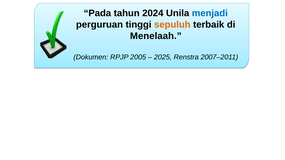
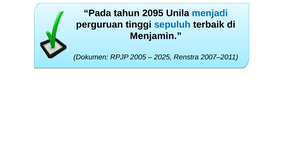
2024: 2024 -> 2095
sepuluh colour: orange -> blue
Menelaah: Menelaah -> Menjamin
